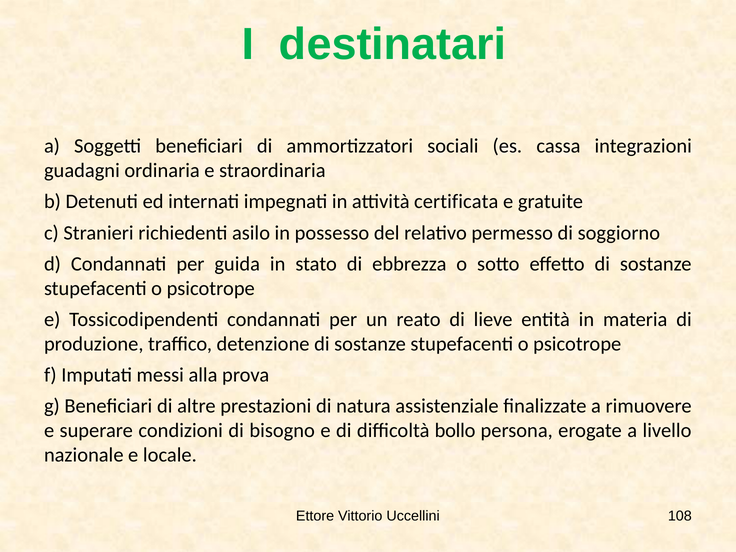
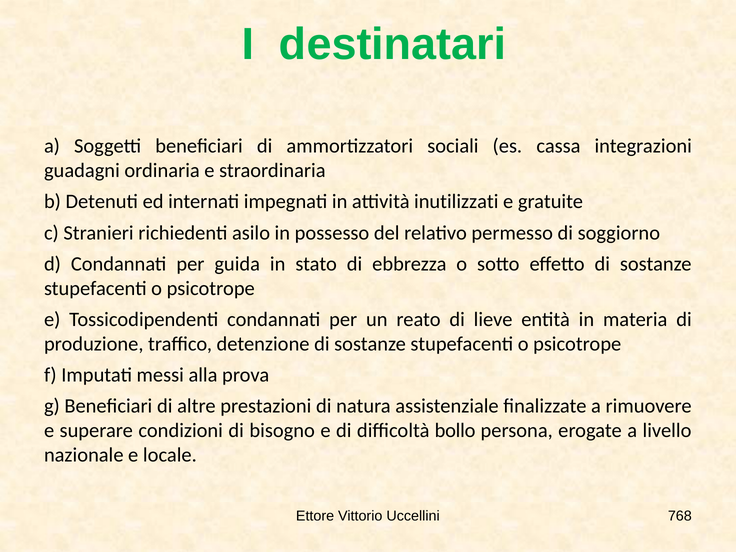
certificata: certificata -> inutilizzati
108: 108 -> 768
